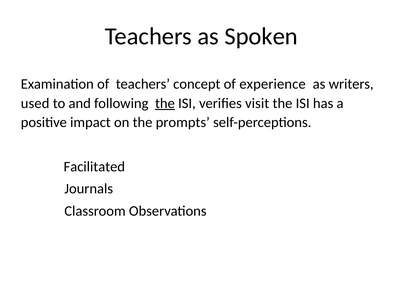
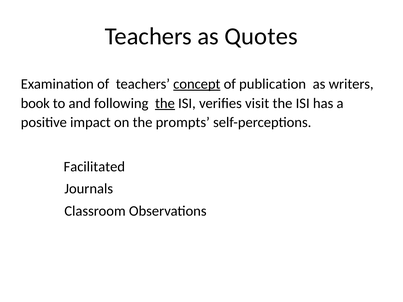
Spoken: Spoken -> Quotes
concept underline: none -> present
experience: experience -> publication
used: used -> book
